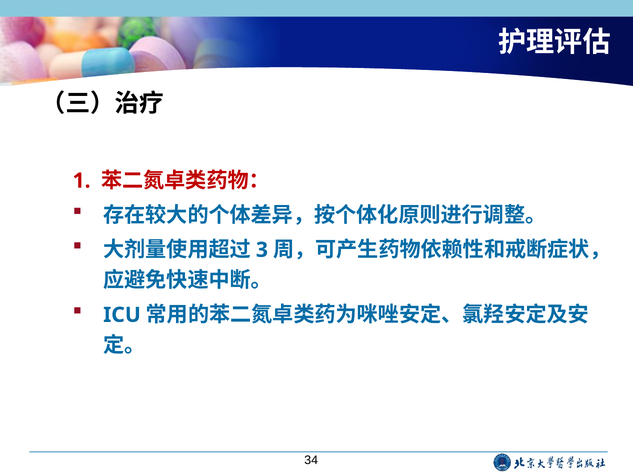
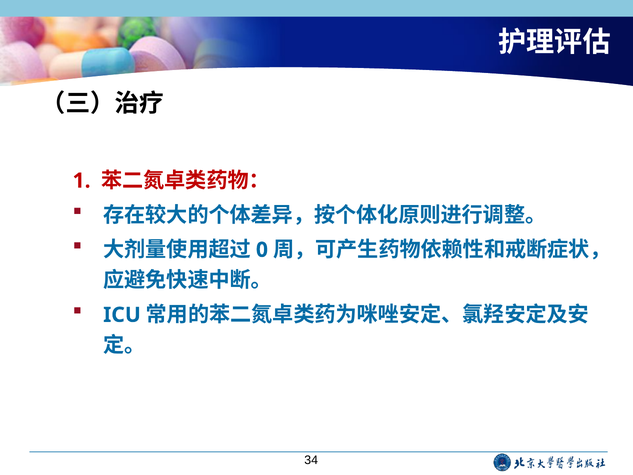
3: 3 -> 0
